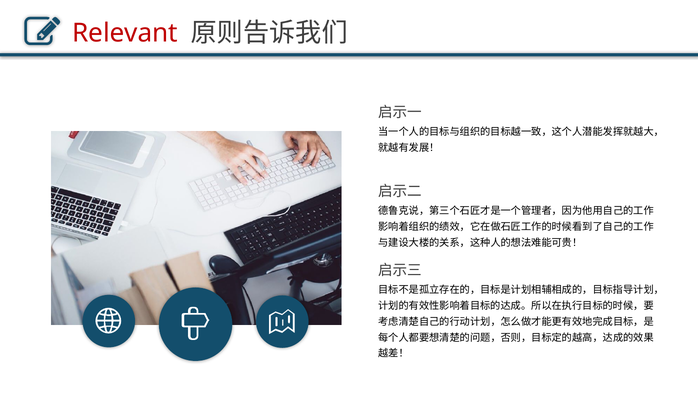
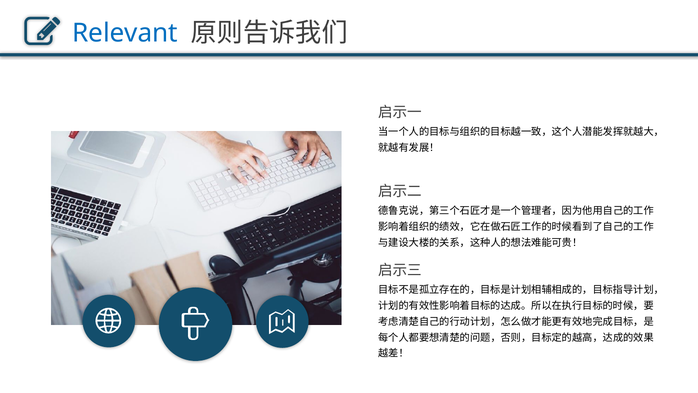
Relevant colour: red -> blue
